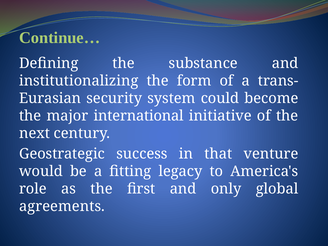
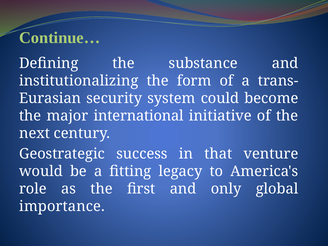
agreements: agreements -> importance
